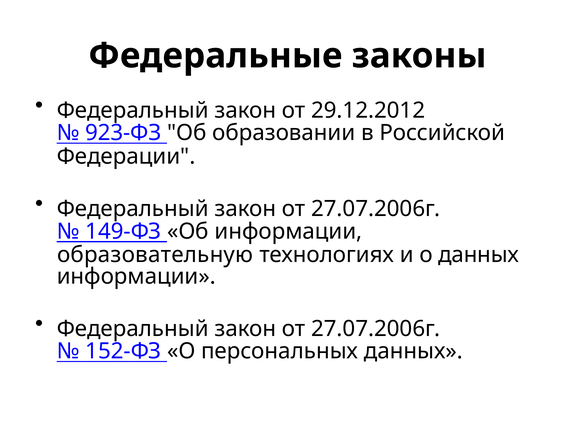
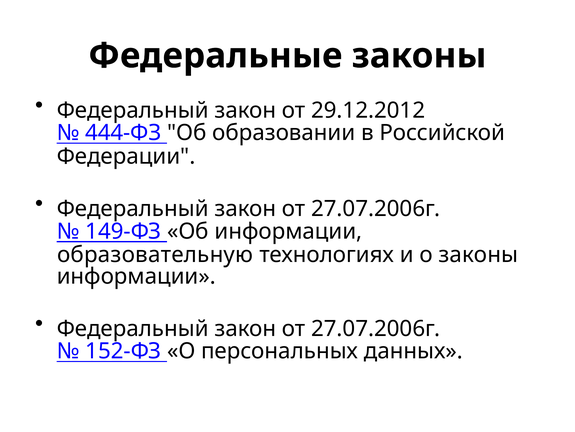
923-ФЗ: 923-ФЗ -> 444-ФЗ
о данных: данных -> законы
